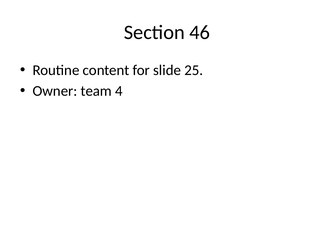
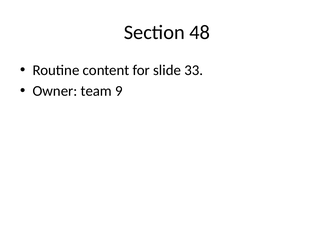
46: 46 -> 48
25: 25 -> 33
4: 4 -> 9
